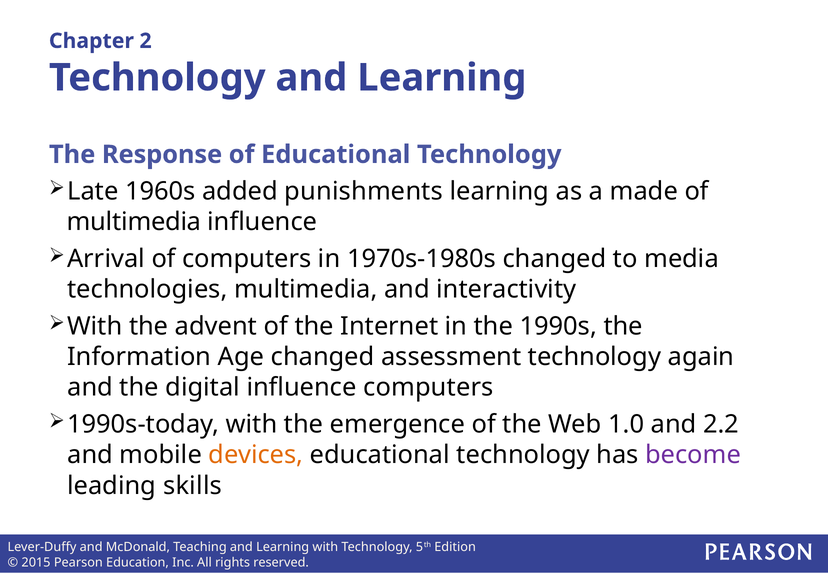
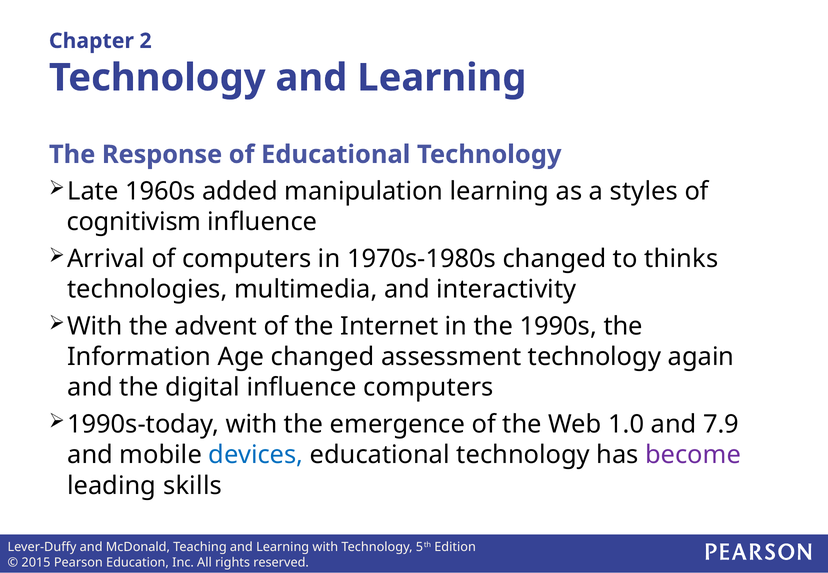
punishments: punishments -> manipulation
made: made -> styles
multimedia at (134, 222): multimedia -> cognitivism
media: media -> thinks
2.2: 2.2 -> 7.9
devices colour: orange -> blue
